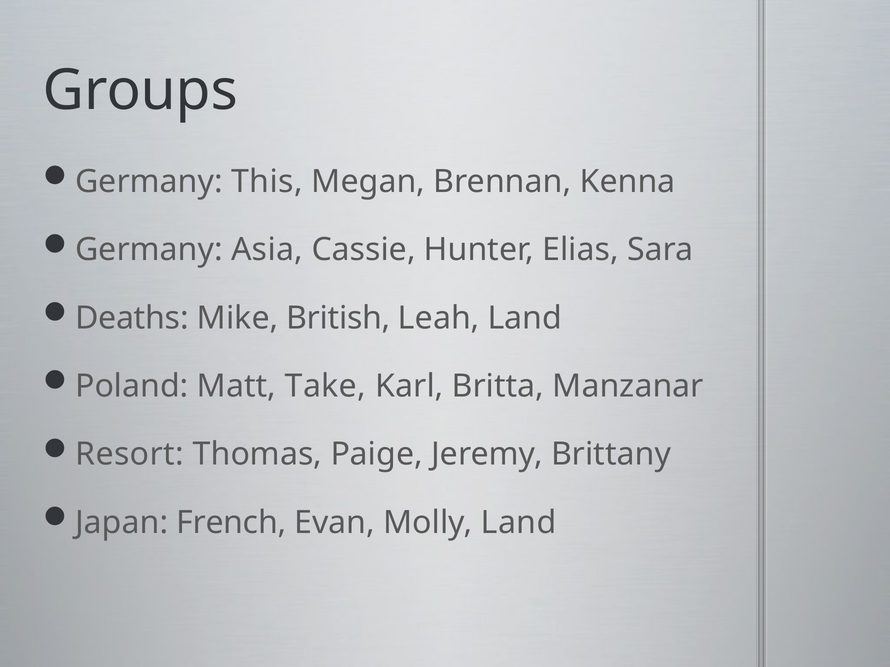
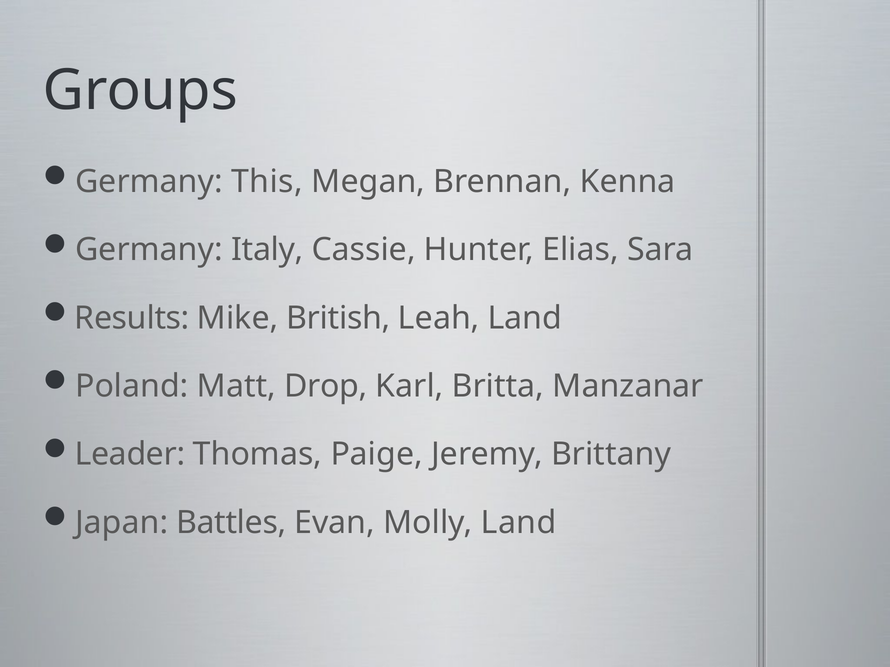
Asia: Asia -> Italy
Deaths: Deaths -> Results
Take: Take -> Drop
Resort: Resort -> Leader
French: French -> Battles
